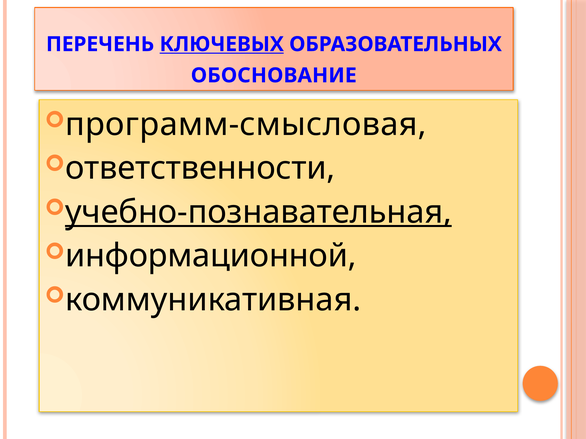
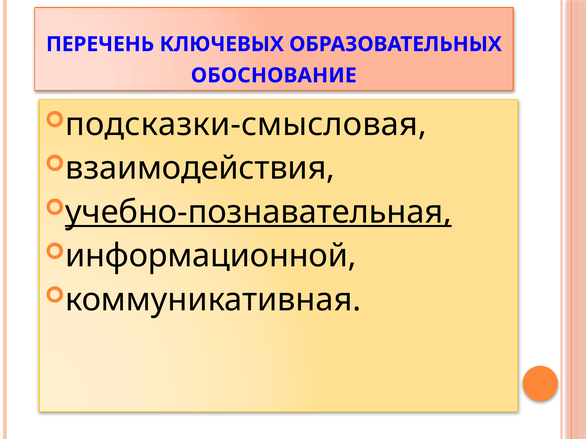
КЛЮЧЕВЫХ underline: present -> none
программ-смысловая: программ-смысловая -> подсказки-смысловая
ответственности: ответственности -> взаимодействия
